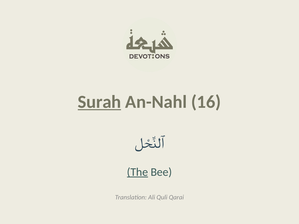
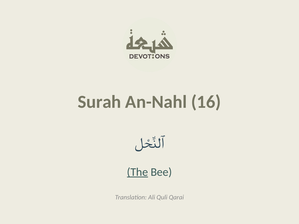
Surah underline: present -> none
